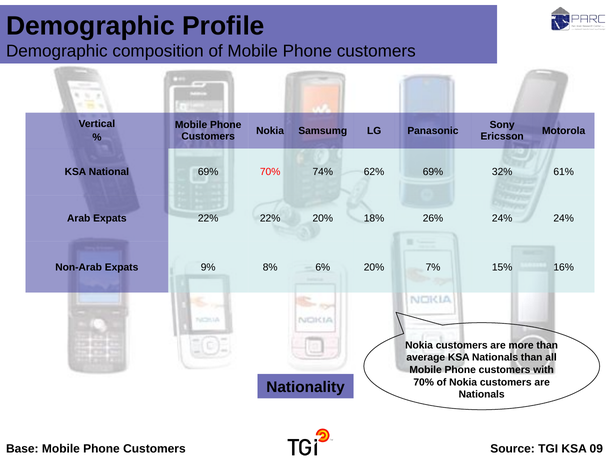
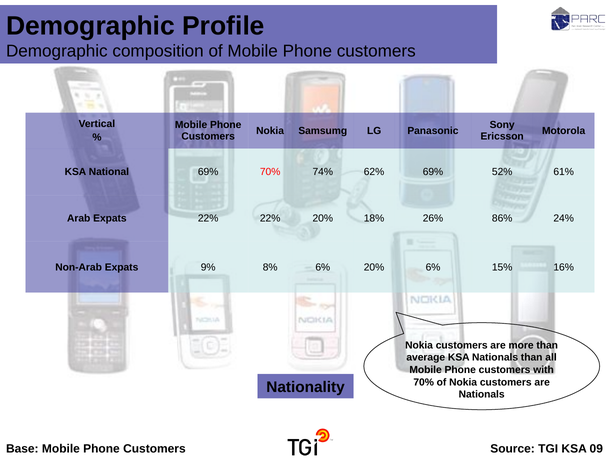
32%: 32% -> 52%
26% 24%: 24% -> 86%
20% 7%: 7% -> 6%
